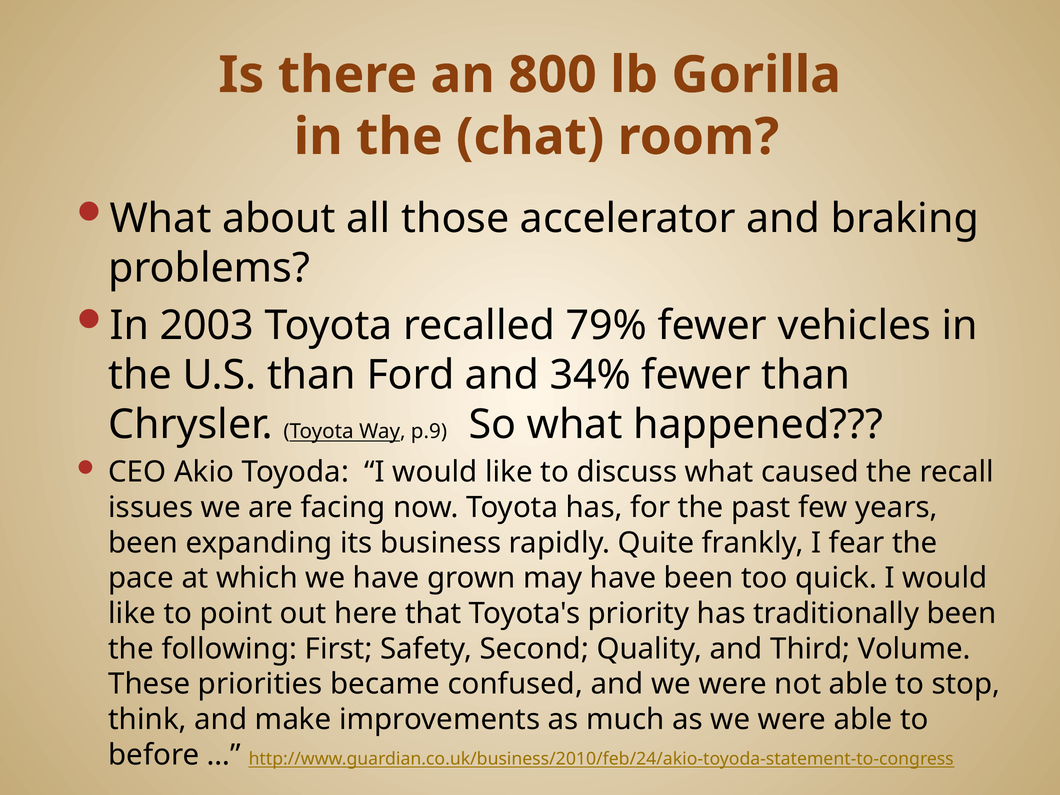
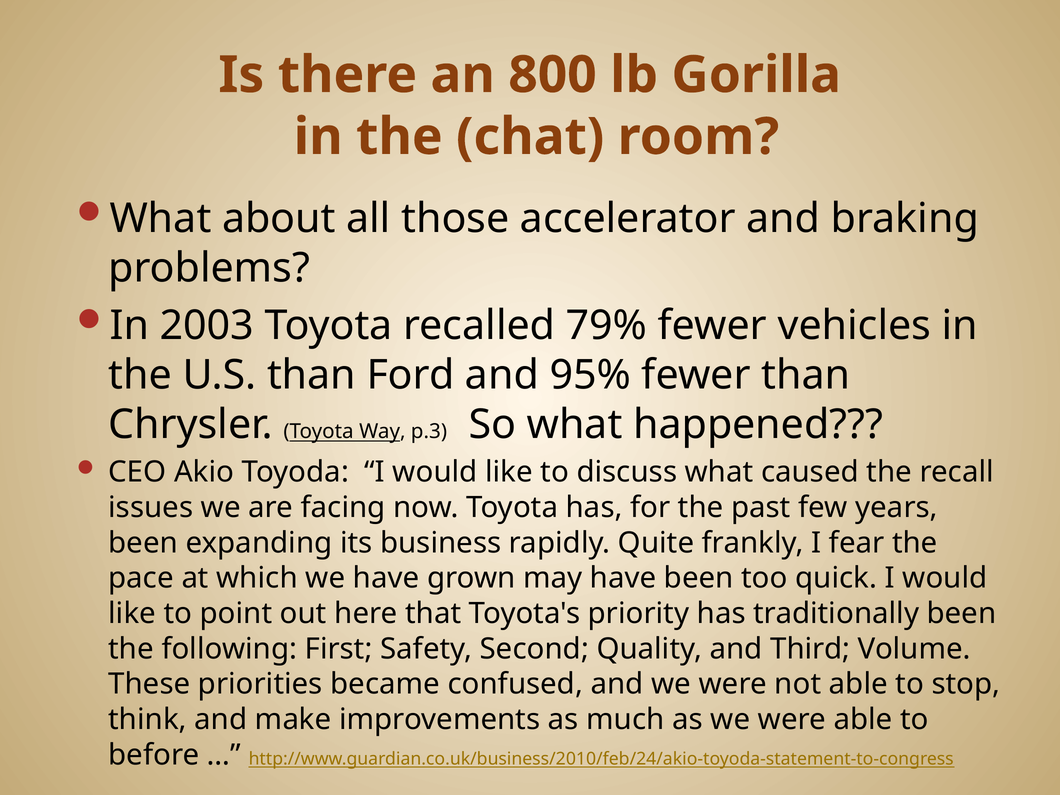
34%: 34% -> 95%
p.9: p.9 -> p.3
